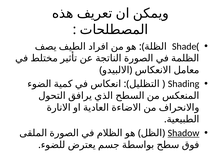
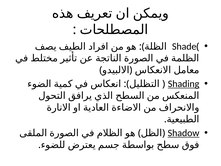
Shading underline: none -> present
